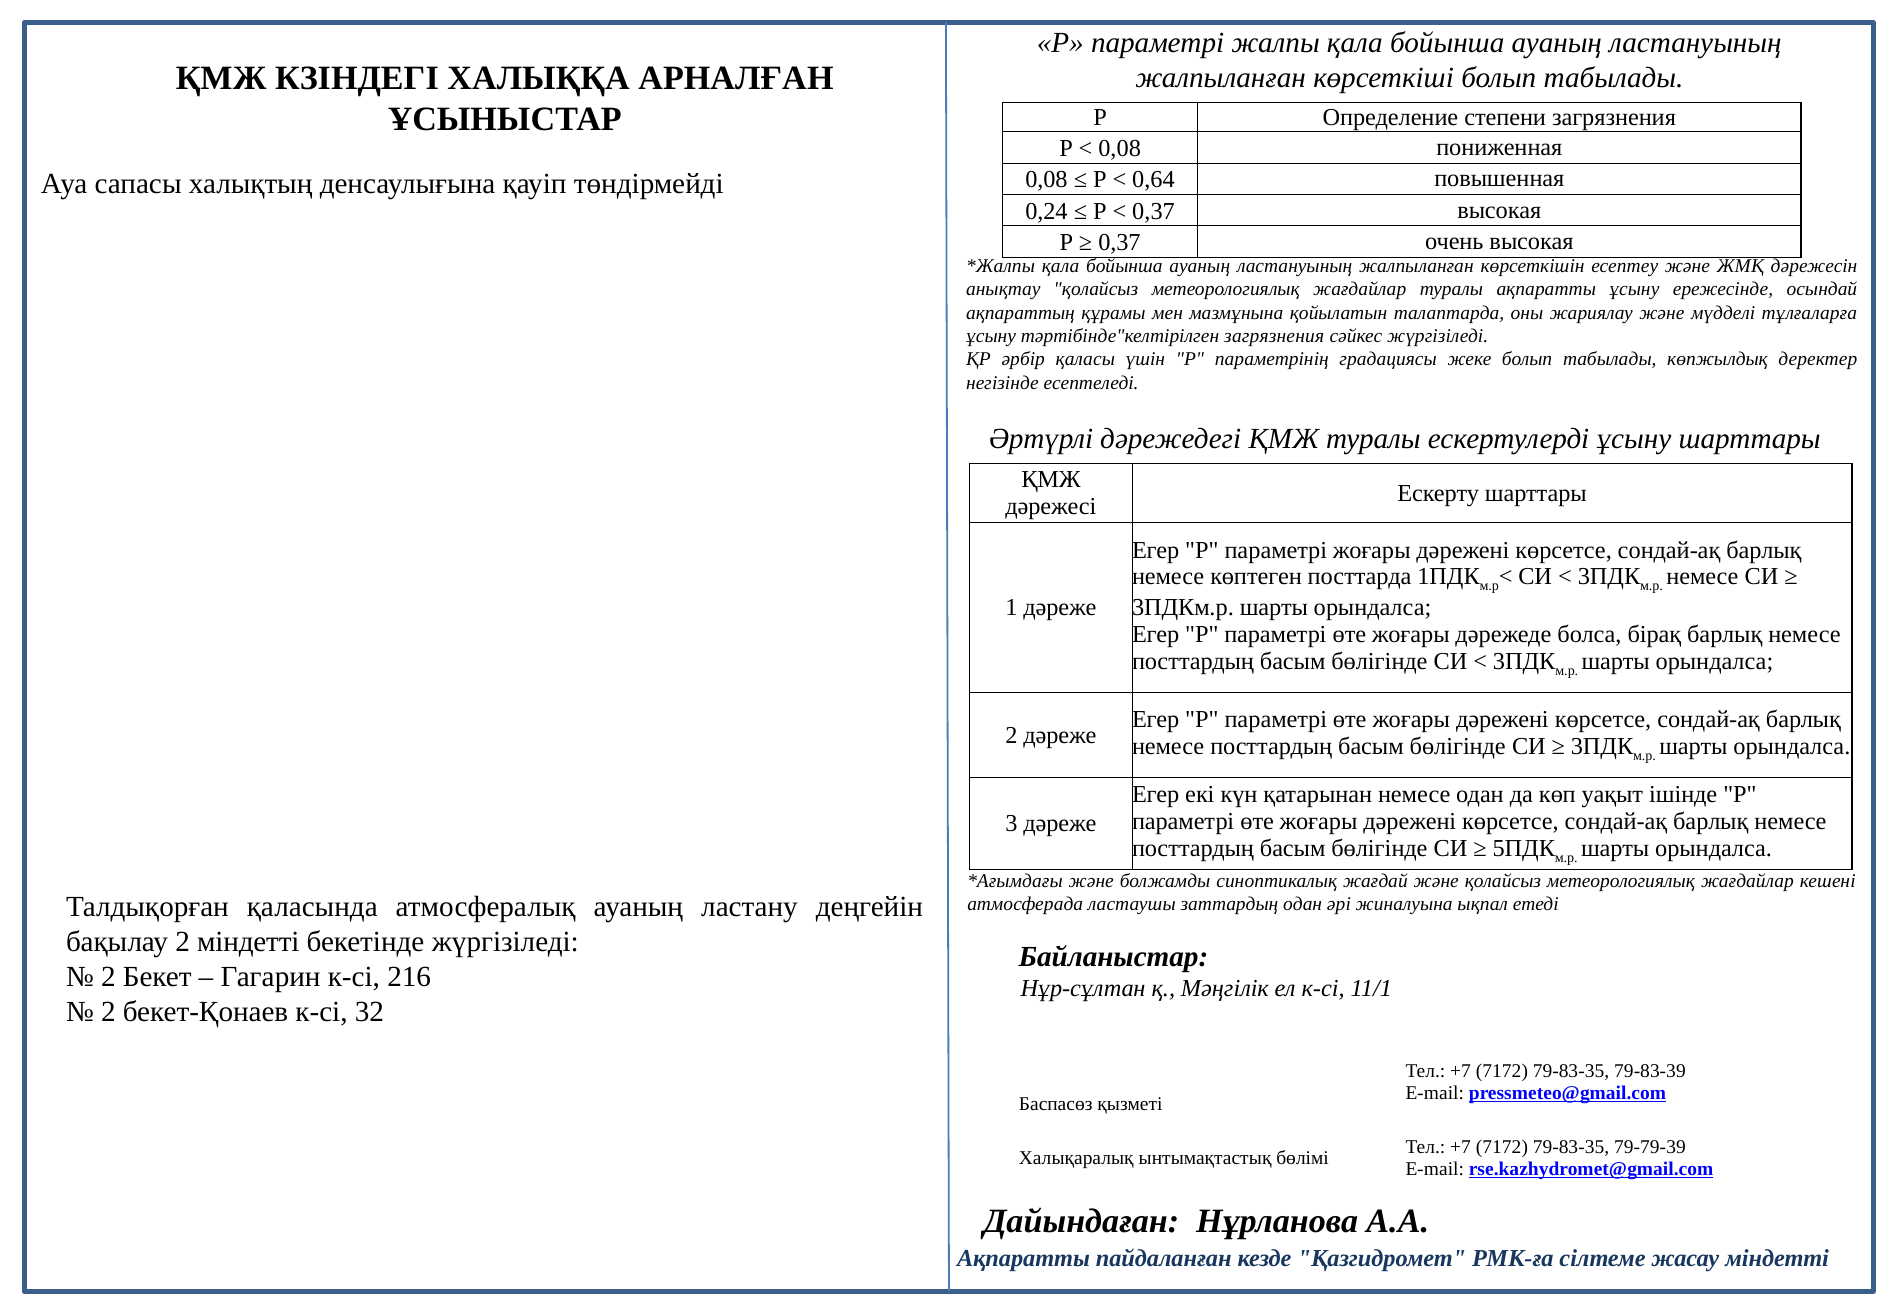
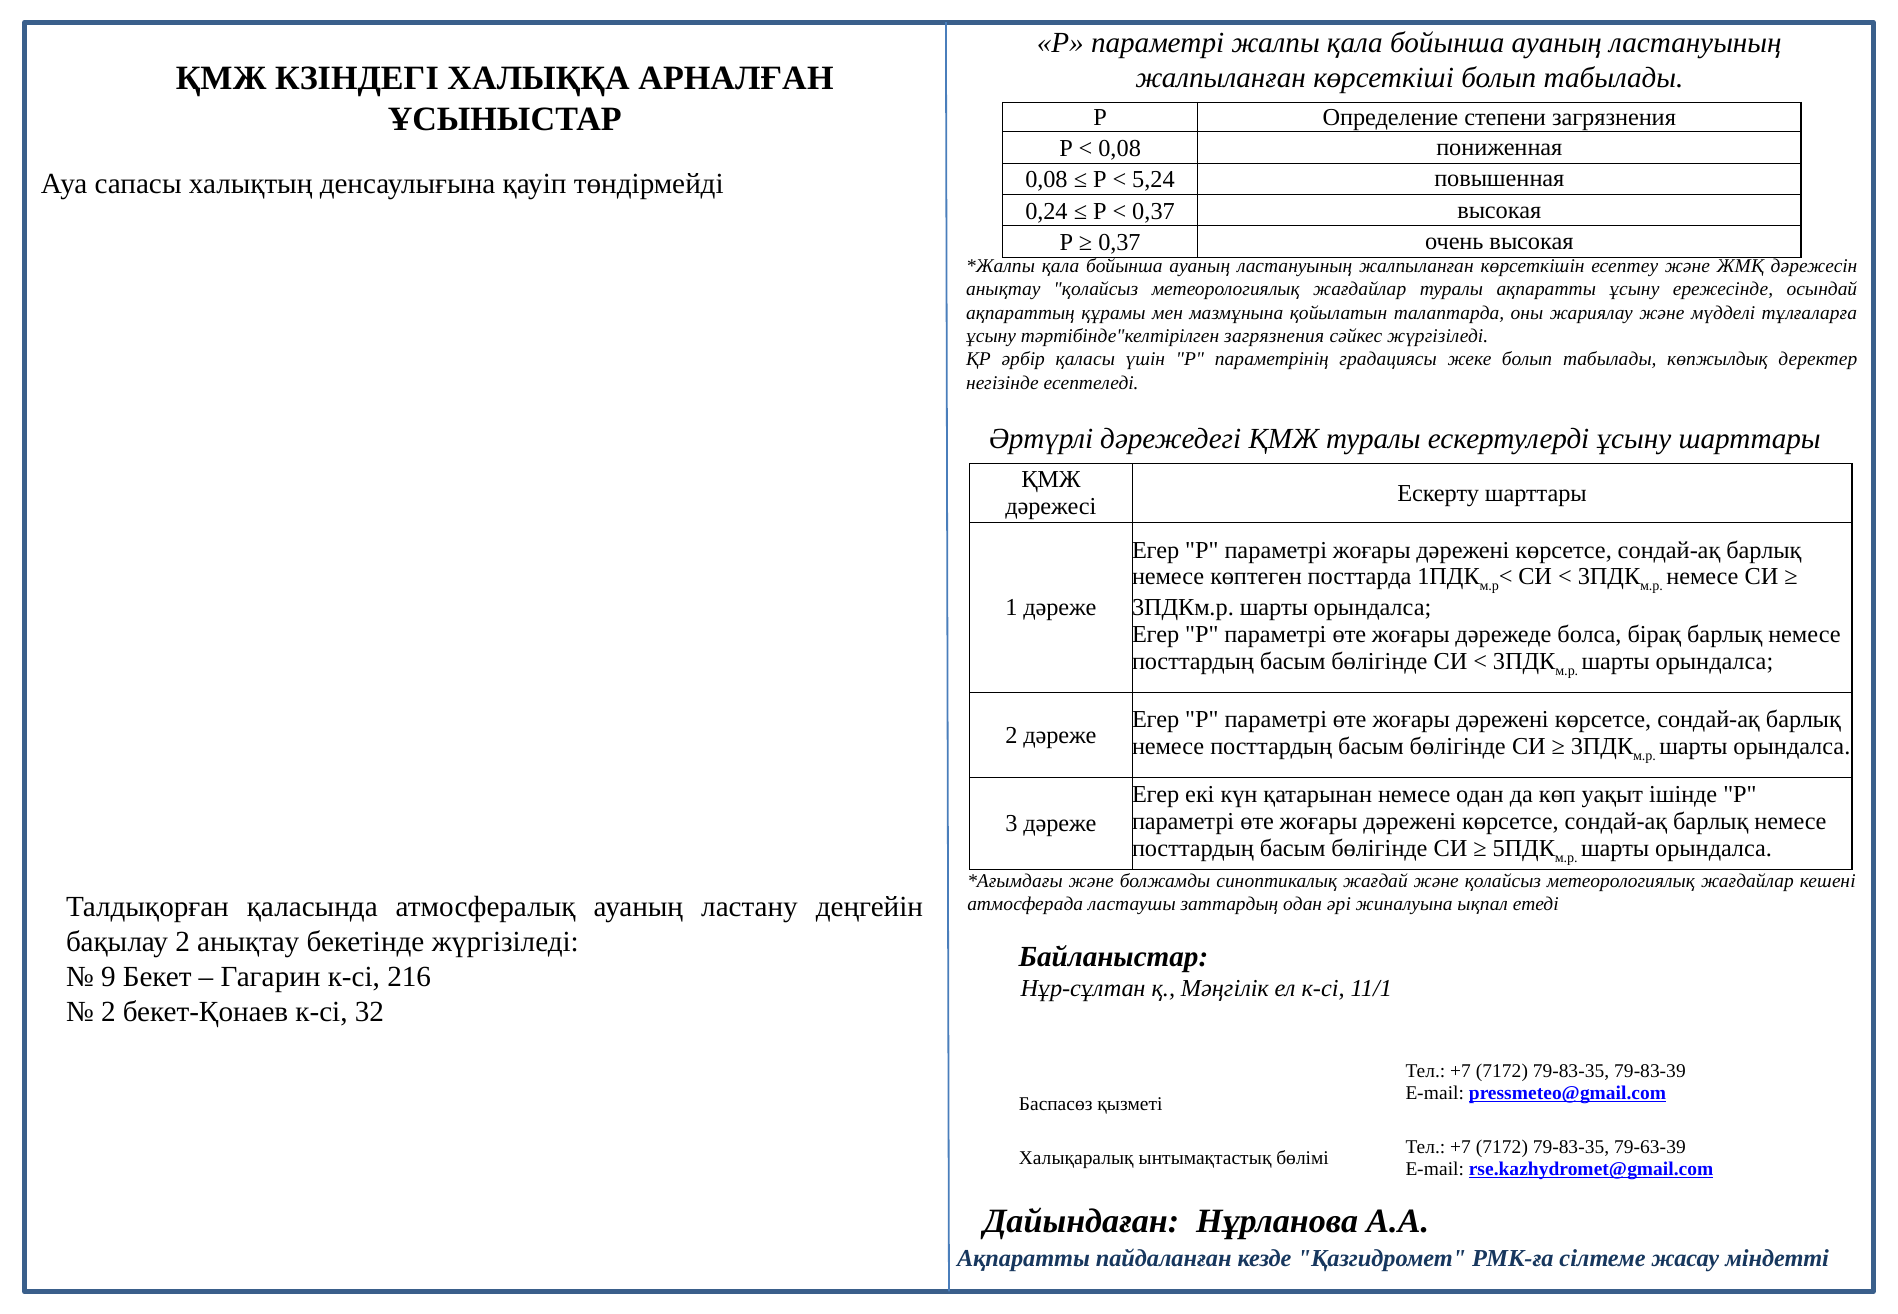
0,64: 0,64 -> 5,24
2 міндетті: міндетті -> анықтау
2 at (108, 977): 2 -> 9
79-79-39: 79-79-39 -> 79-63-39
